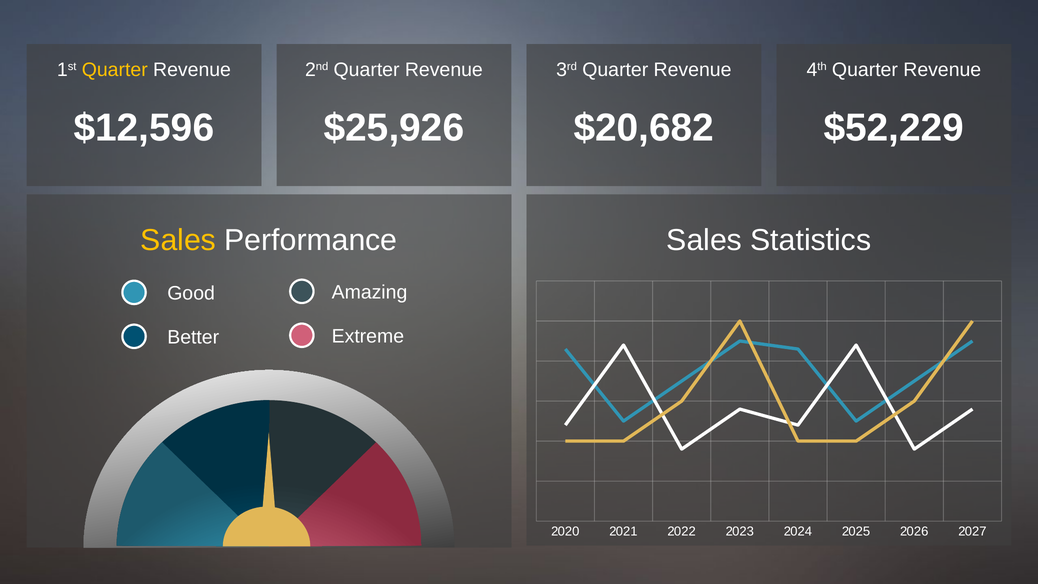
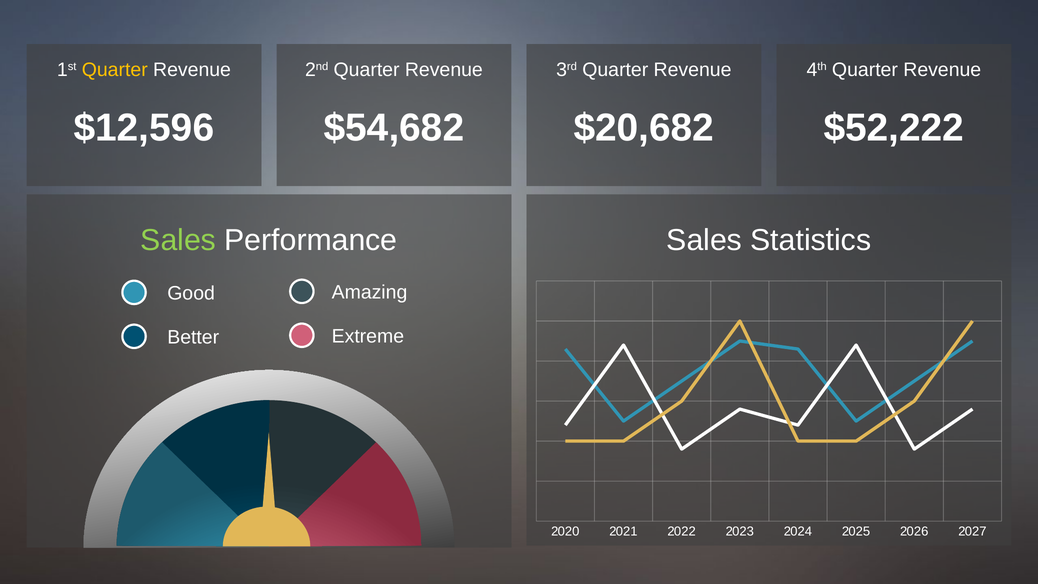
$25,926: $25,926 -> $54,682
$52,229: $52,229 -> $52,222
Sales at (178, 240) colour: yellow -> light green
